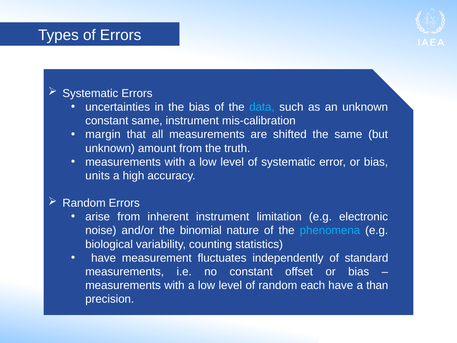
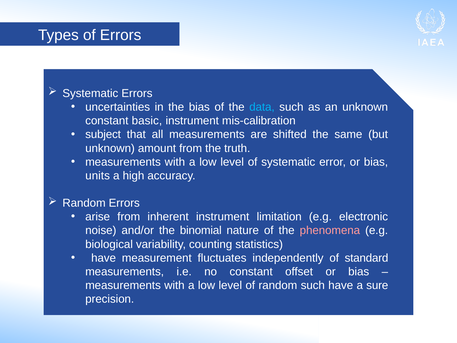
constant same: same -> basic
margin: margin -> subject
phenomena colour: light blue -> pink
random each: each -> such
than: than -> sure
